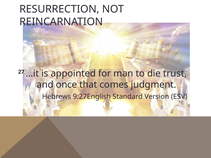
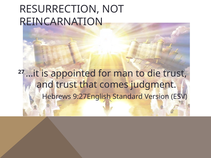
and once: once -> trust
